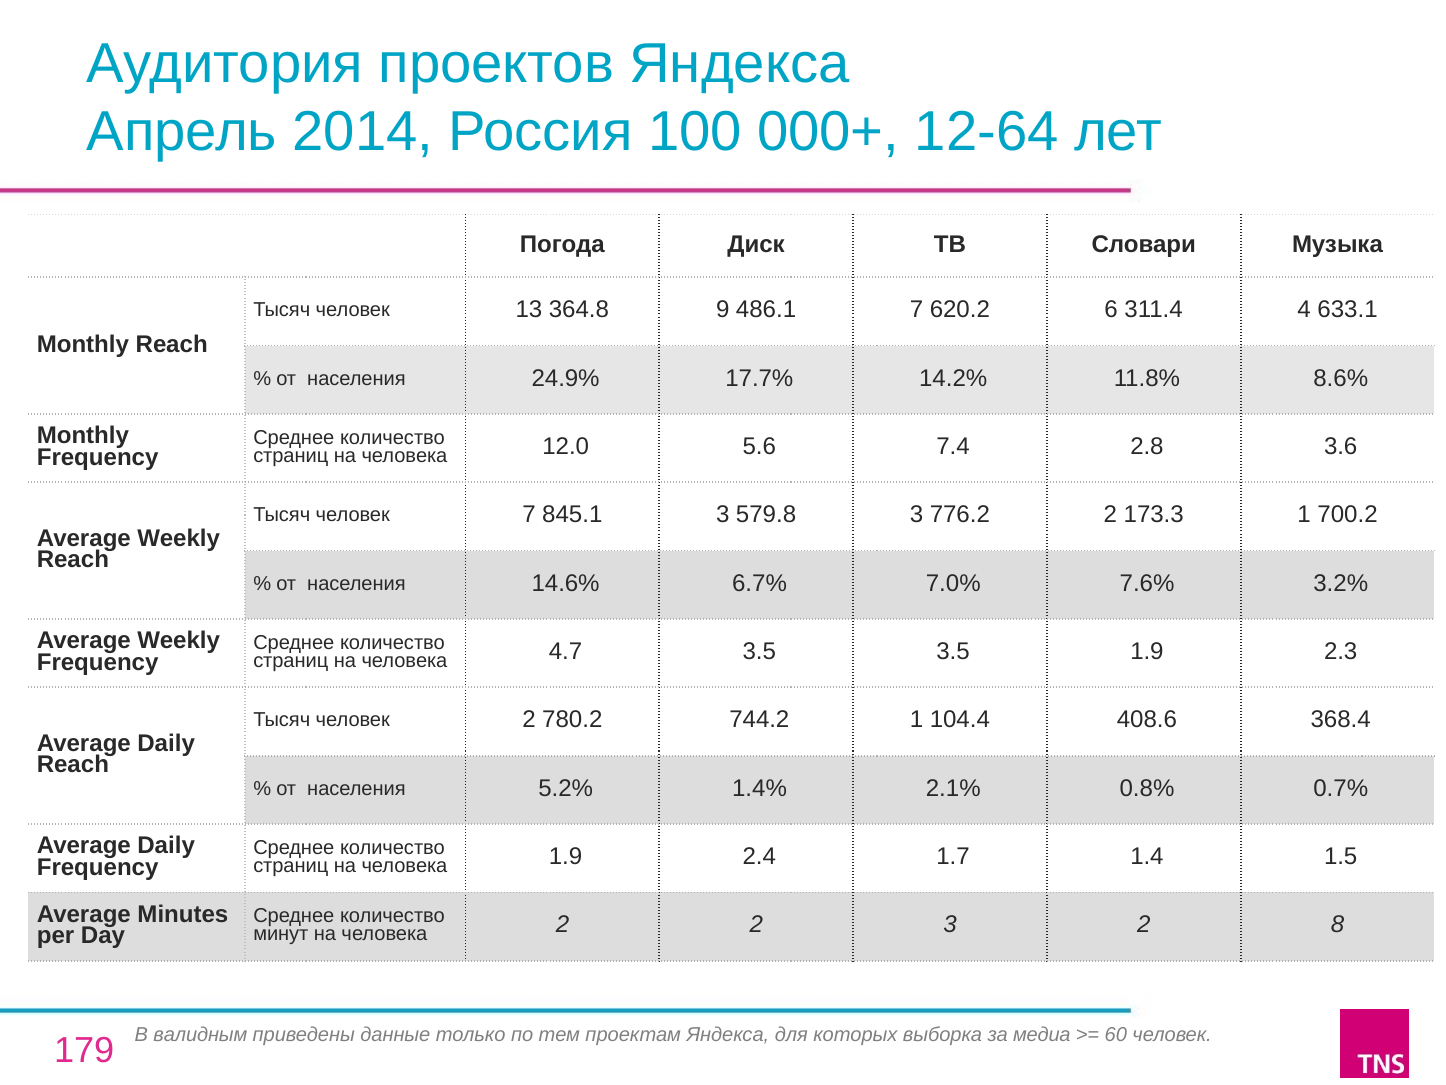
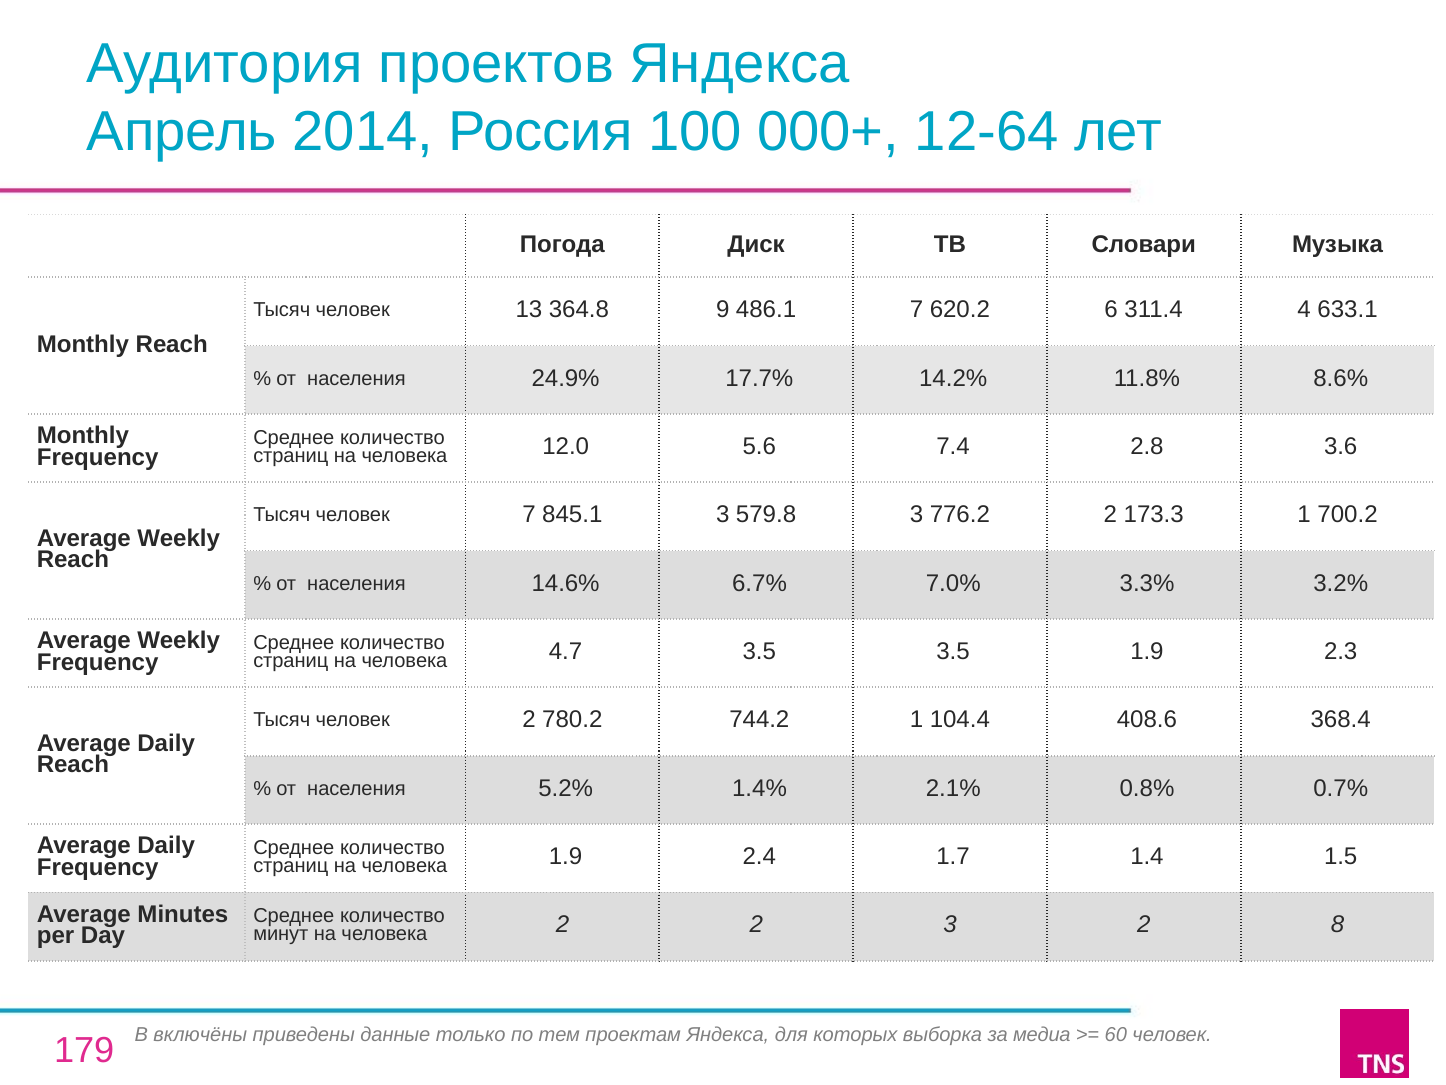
7.6%: 7.6% -> 3.3%
валидным: валидным -> включёны
